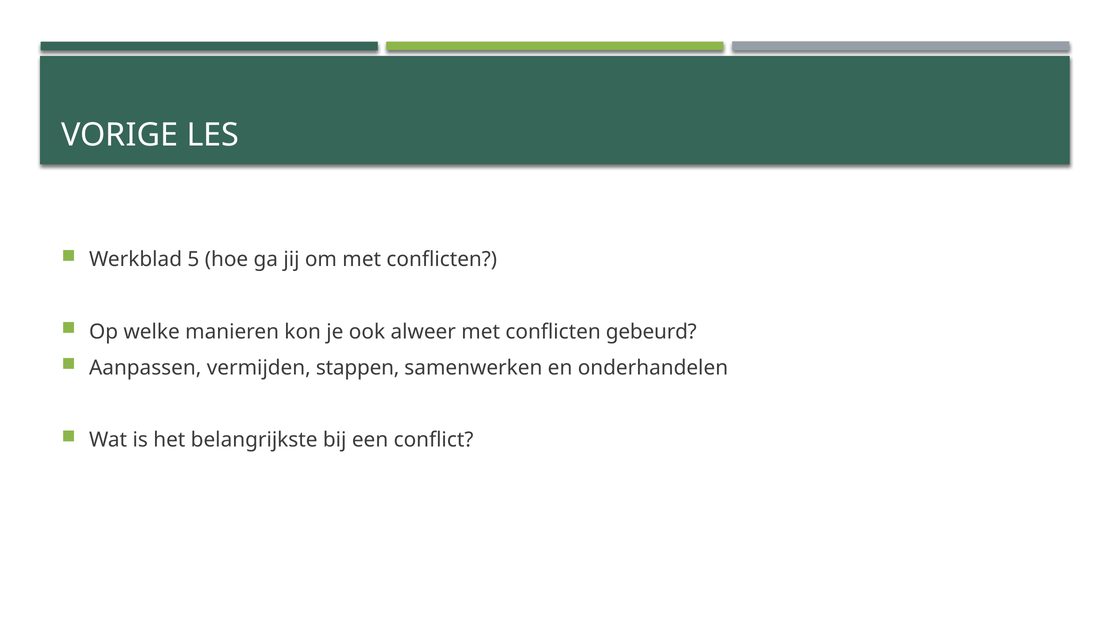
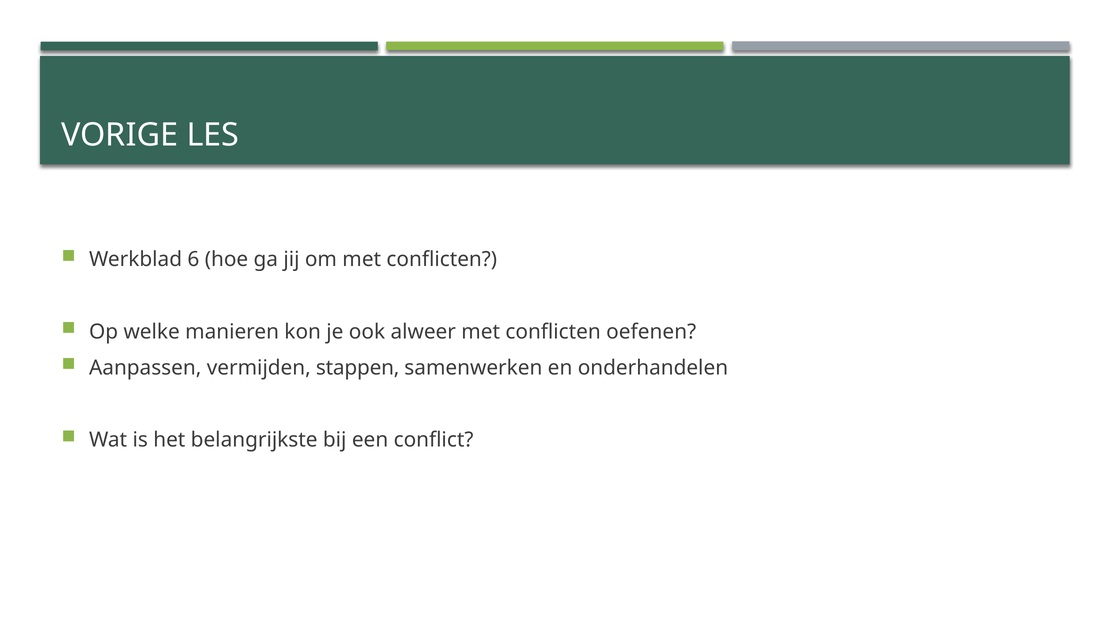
5: 5 -> 6
gebeurd: gebeurd -> oefenen
